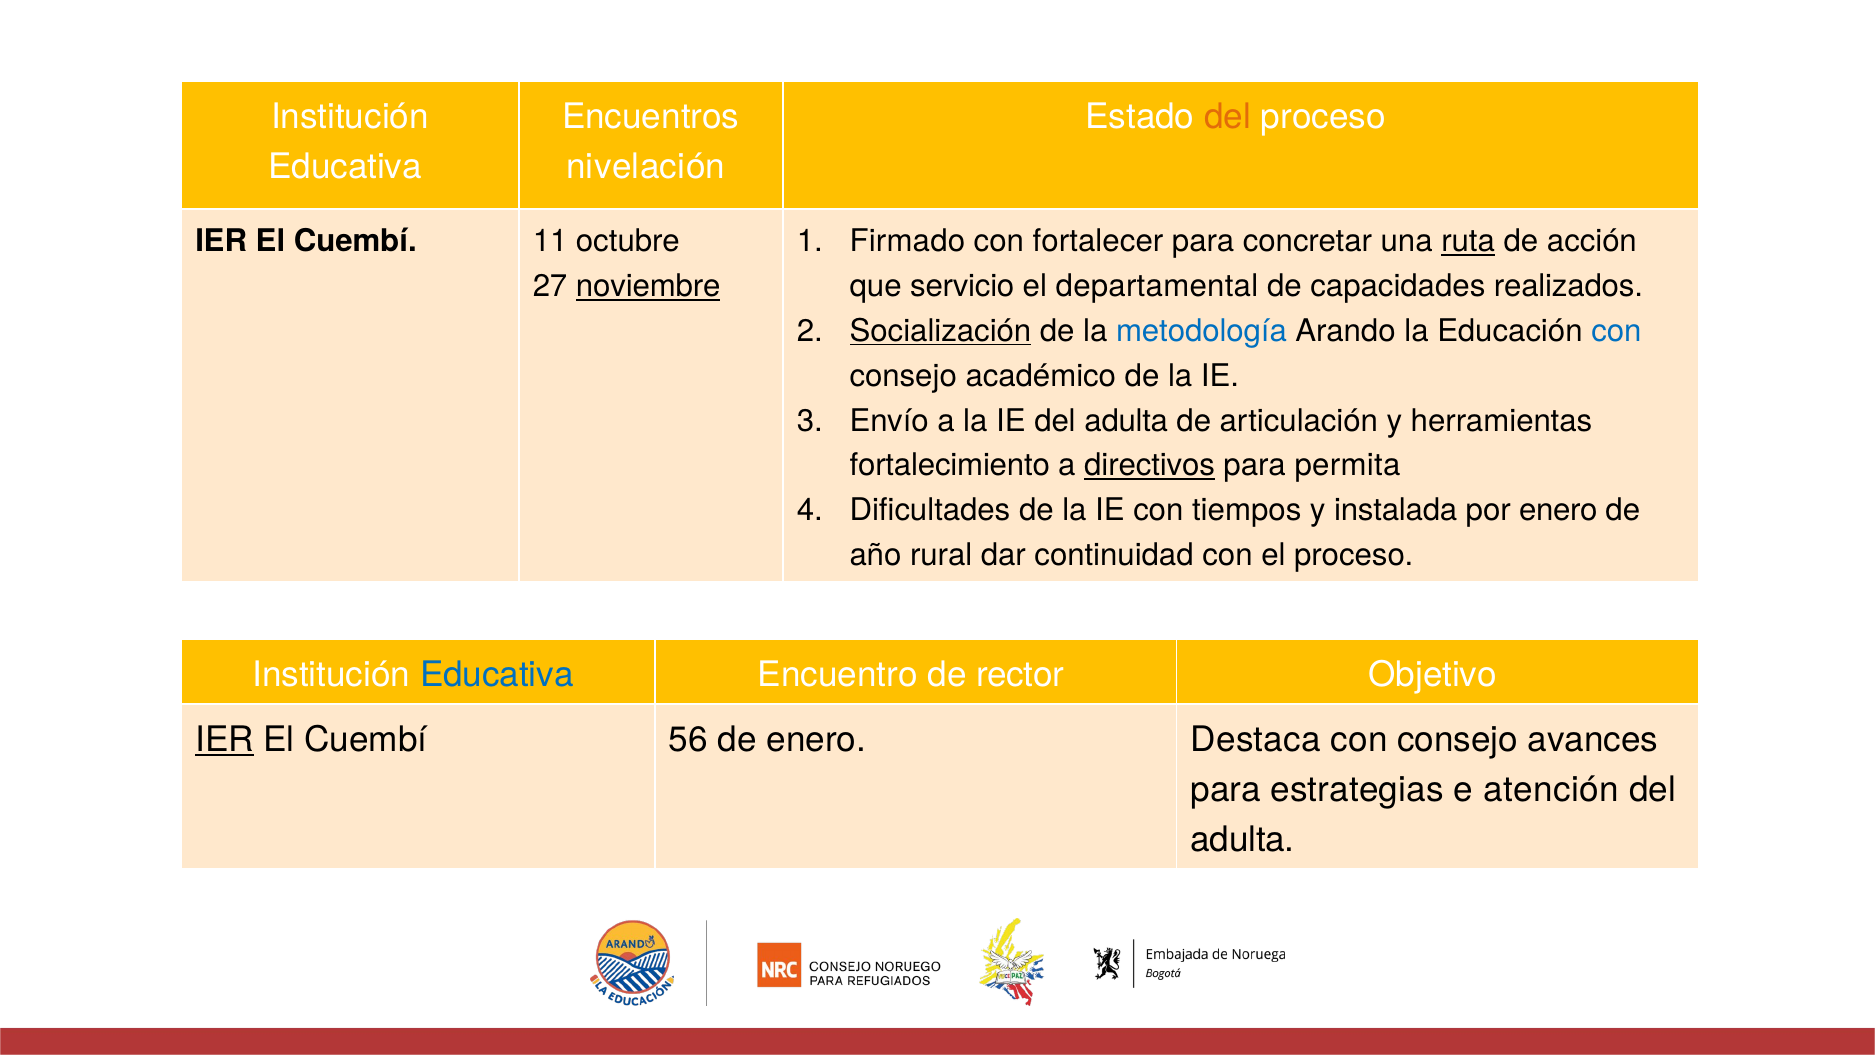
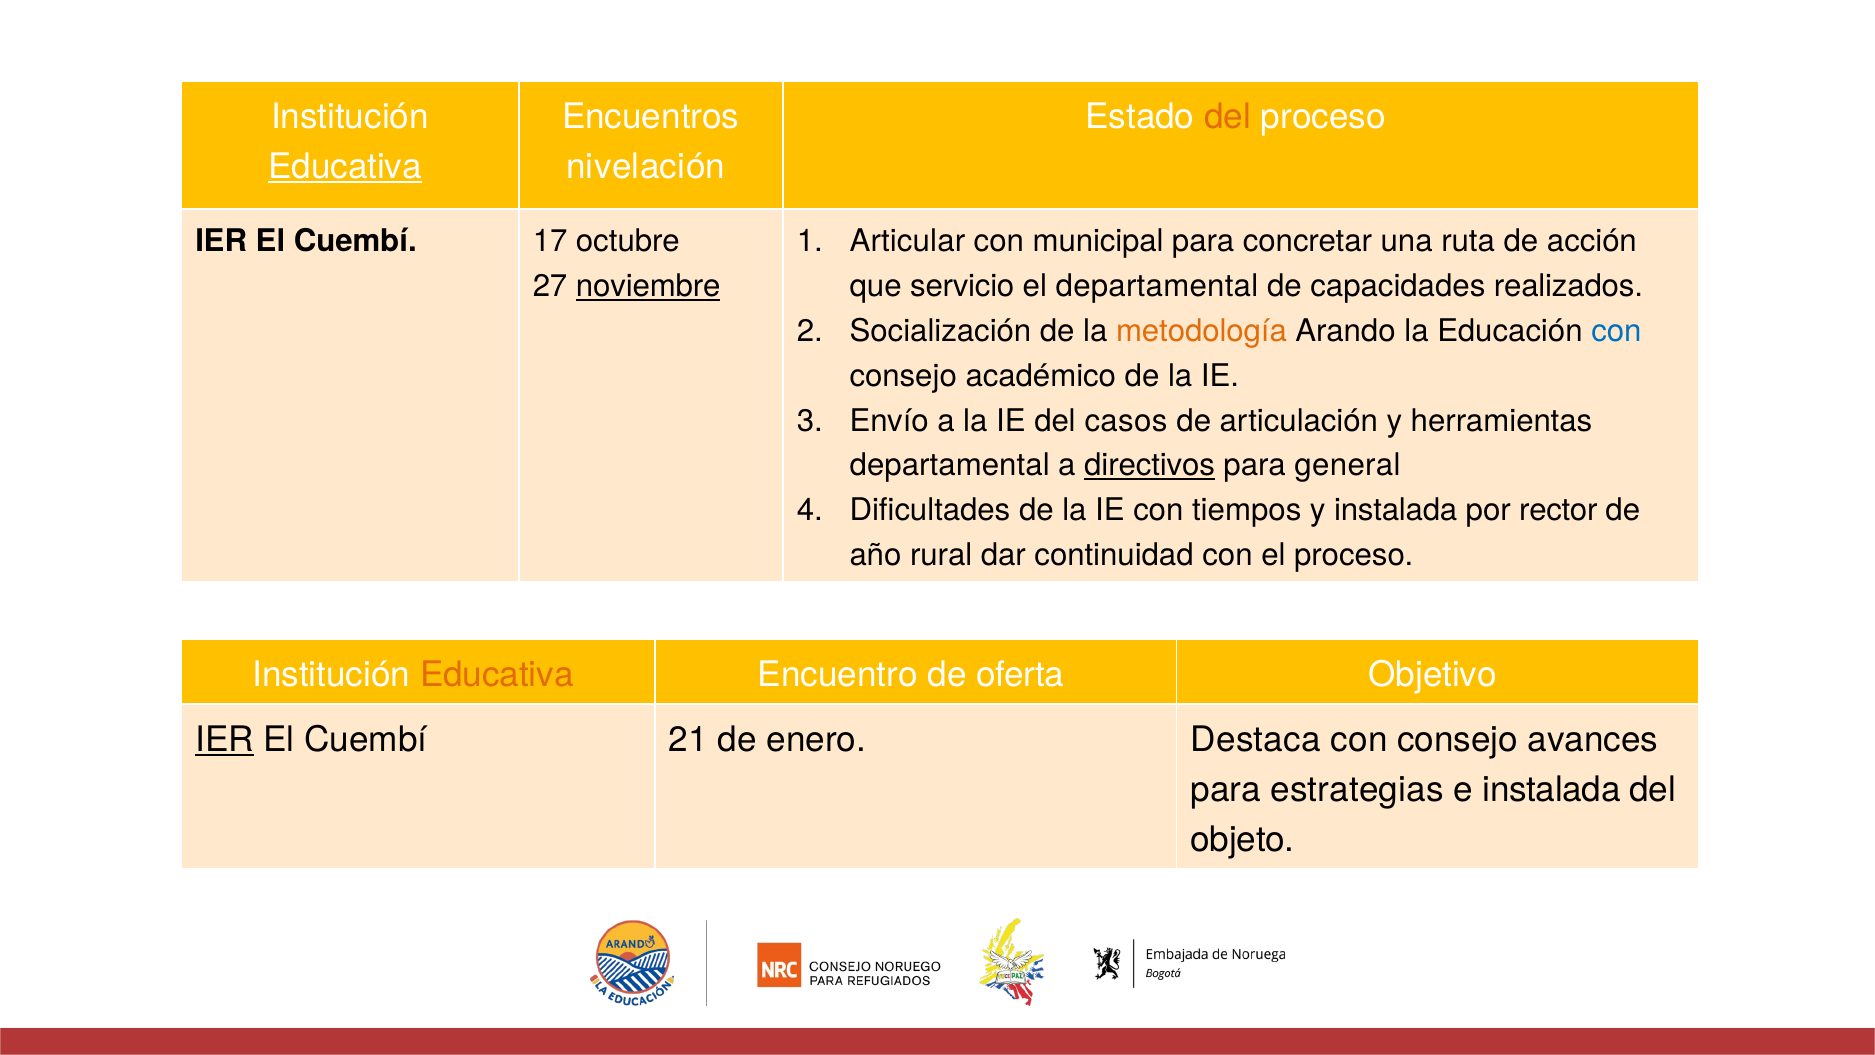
Educativa at (345, 167) underline: none -> present
11: 11 -> 17
Firmado: Firmado -> Articular
fortalecer: fortalecer -> municipal
ruta underline: present -> none
Socialización underline: present -> none
metodología colour: blue -> orange
IE del adulta: adulta -> casos
fortalecimiento at (950, 465): fortalecimiento -> departamental
permita: permita -> general
por enero: enero -> rector
Educativa at (497, 675) colour: blue -> orange
rector: rector -> oferta
56: 56 -> 21
e atención: atención -> instalada
adulta at (1243, 840): adulta -> objeto
